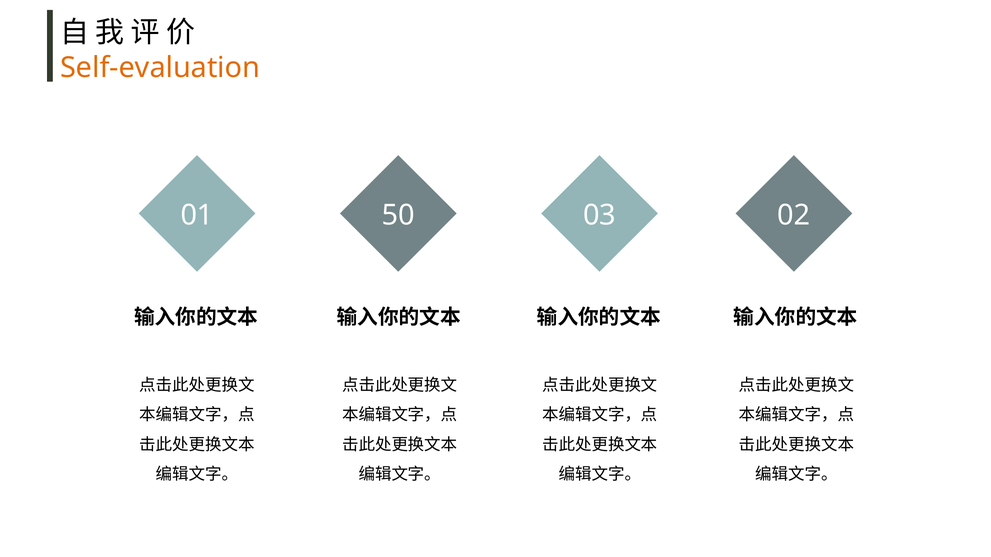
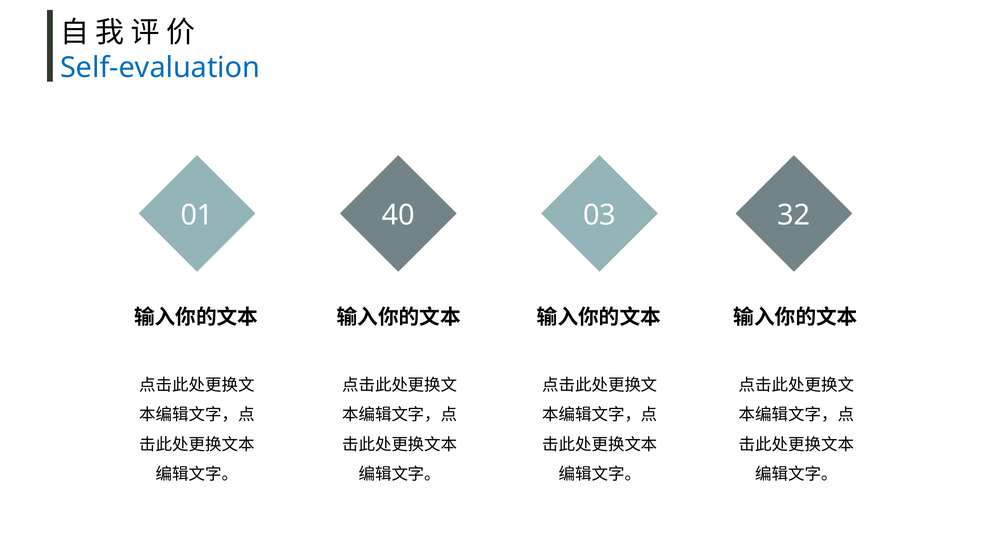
Self-evaluation colour: orange -> blue
50: 50 -> 40
02: 02 -> 32
